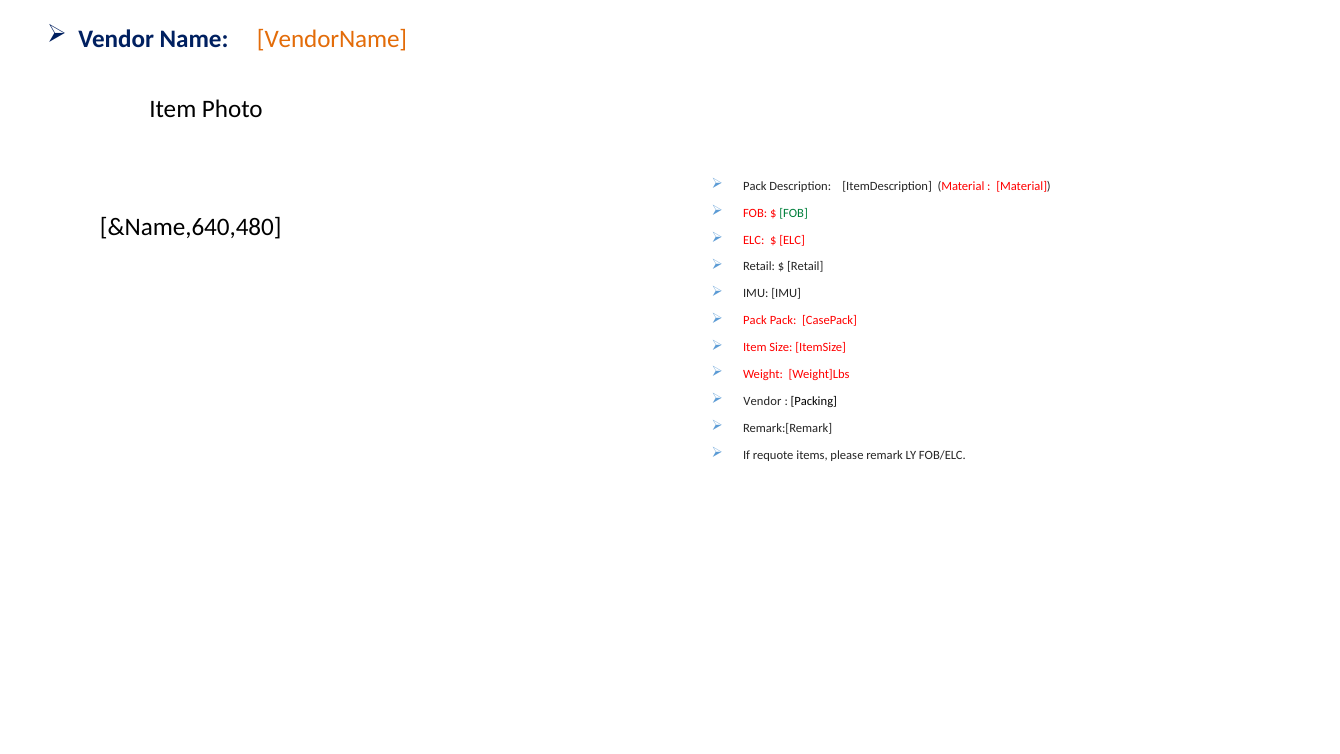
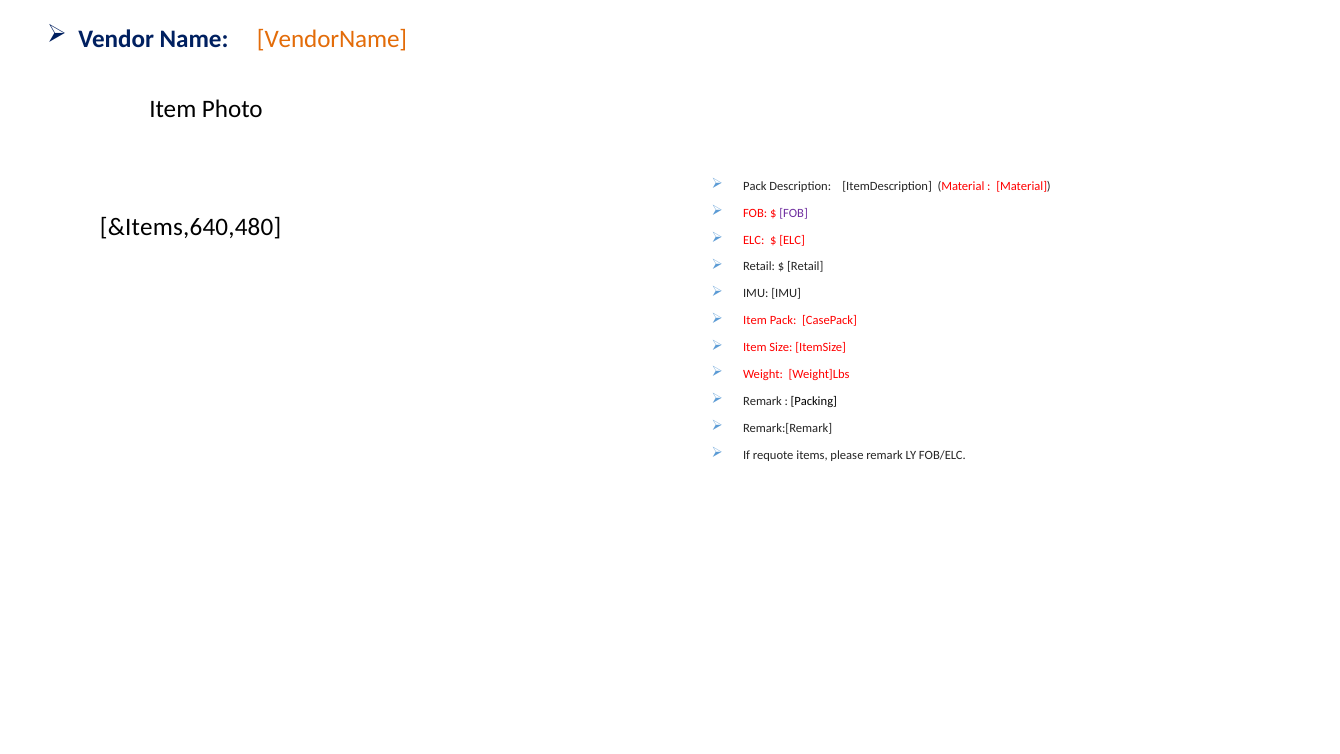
FOB at (794, 213) colour: green -> purple
&Name,640,480: &Name,640,480 -> &Items,640,480
Pack at (755, 320): Pack -> Item
Vendor at (762, 401): Vendor -> Remark
